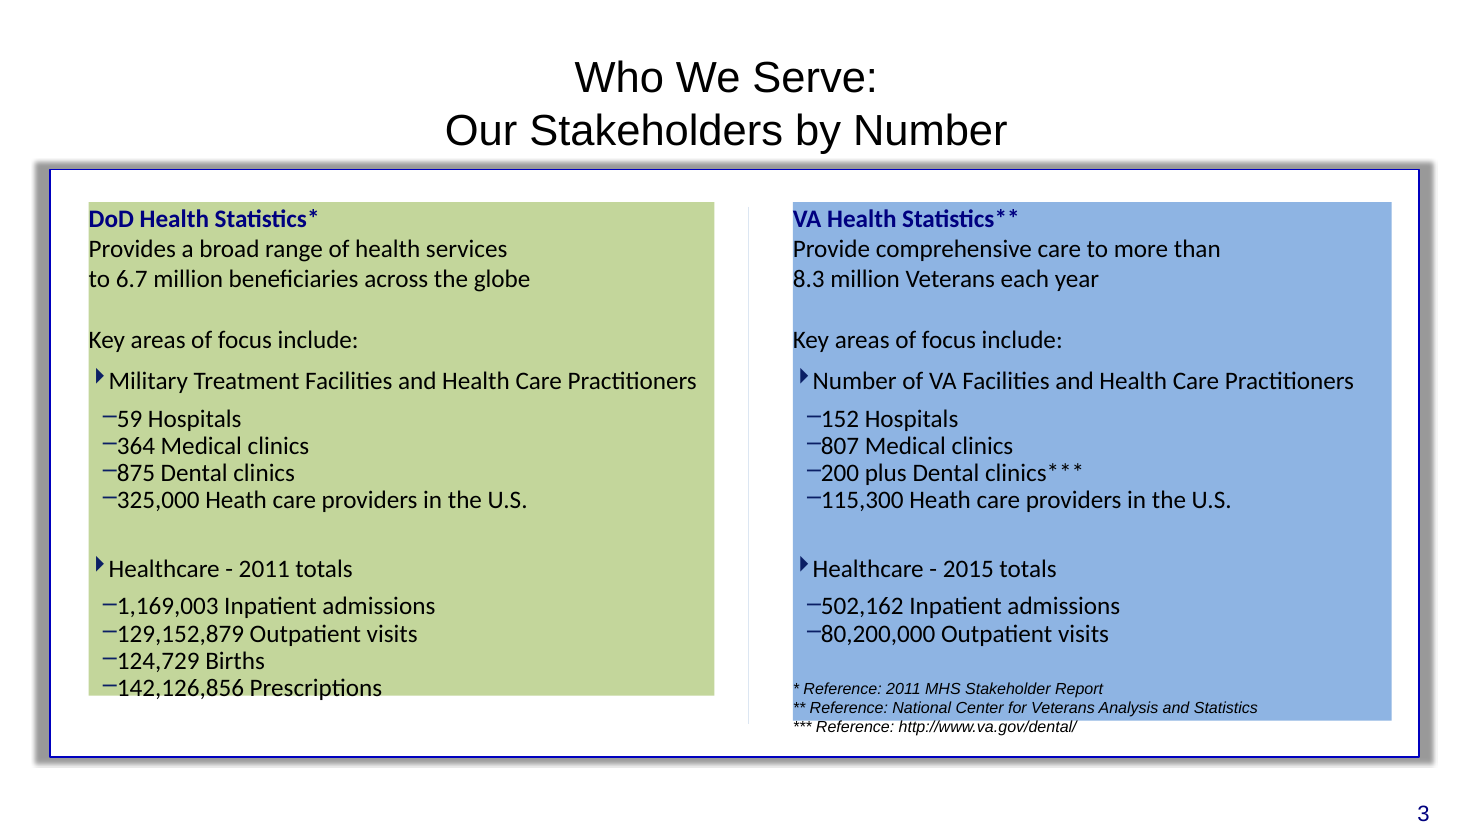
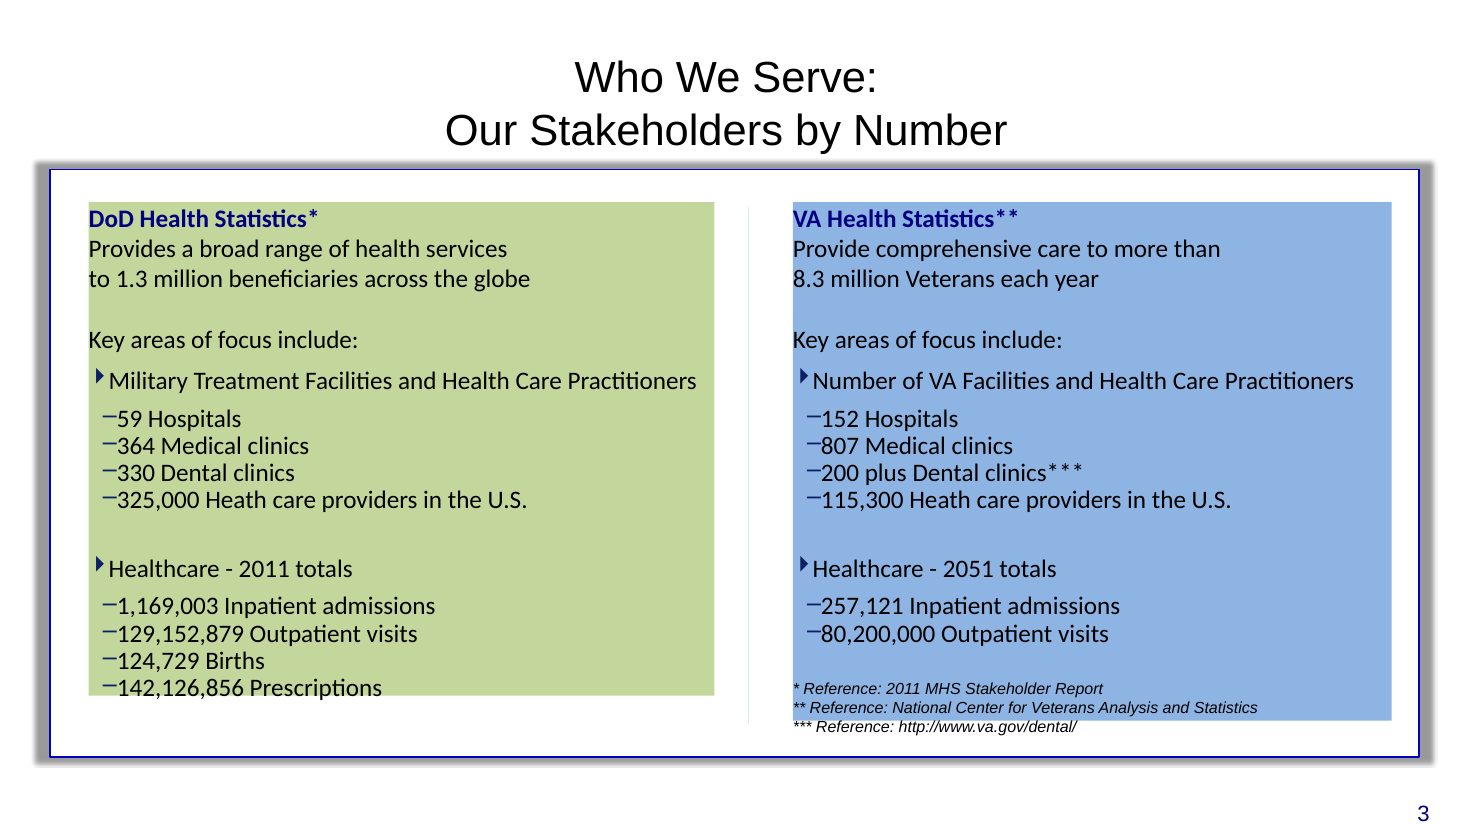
6.7: 6.7 -> 1.3
875: 875 -> 330
2015: 2015 -> 2051
502,162: 502,162 -> 257,121
